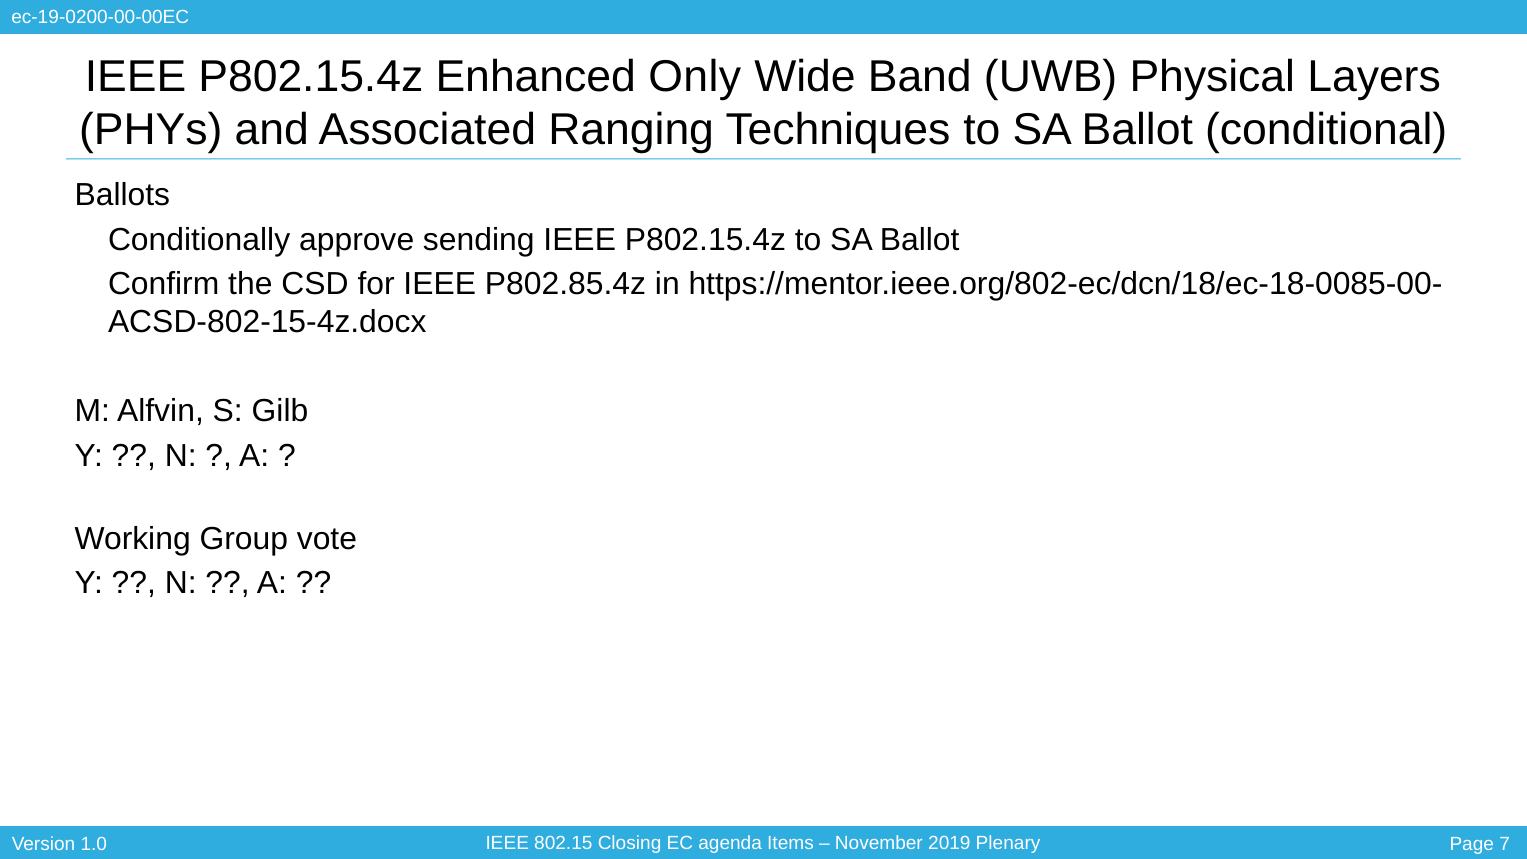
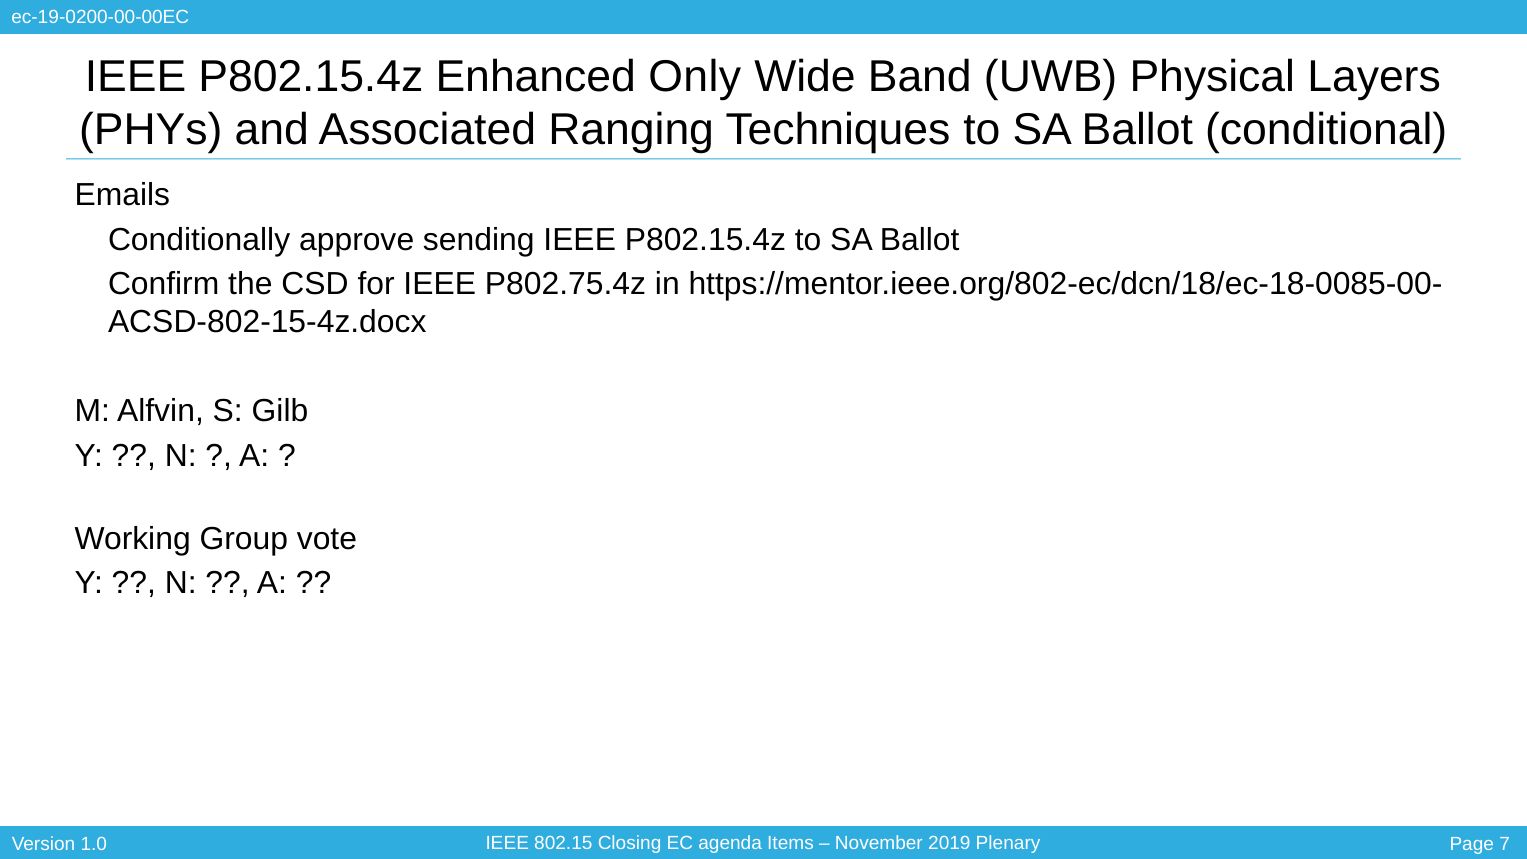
Ballots: Ballots -> Emails
P802.85.4z: P802.85.4z -> P802.75.4z
